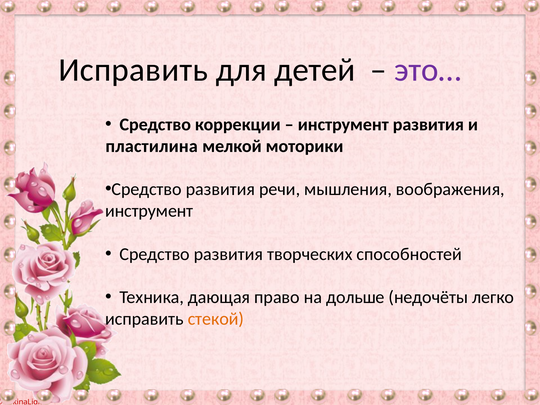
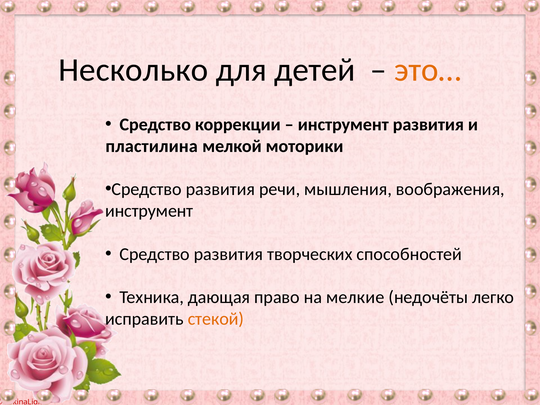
Исправить at (133, 70): Исправить -> Несколько
это… colour: purple -> orange
дольше: дольше -> мелкие
